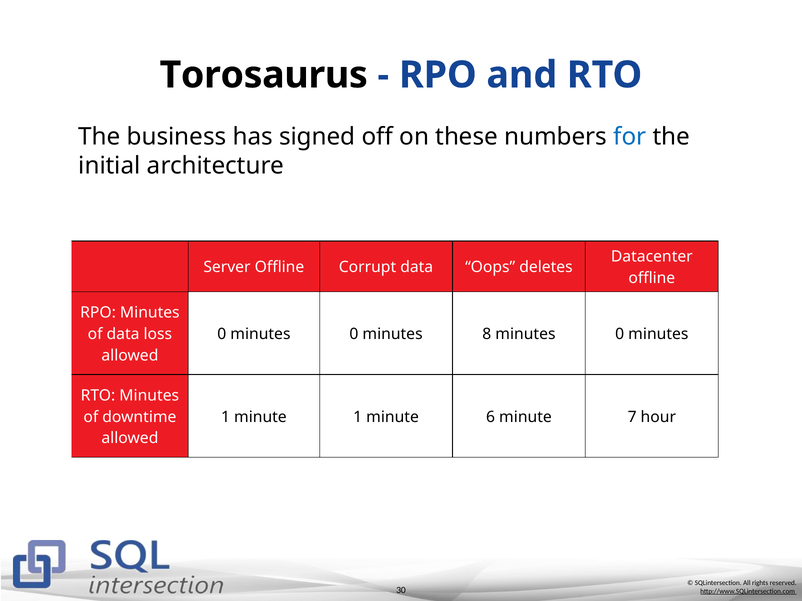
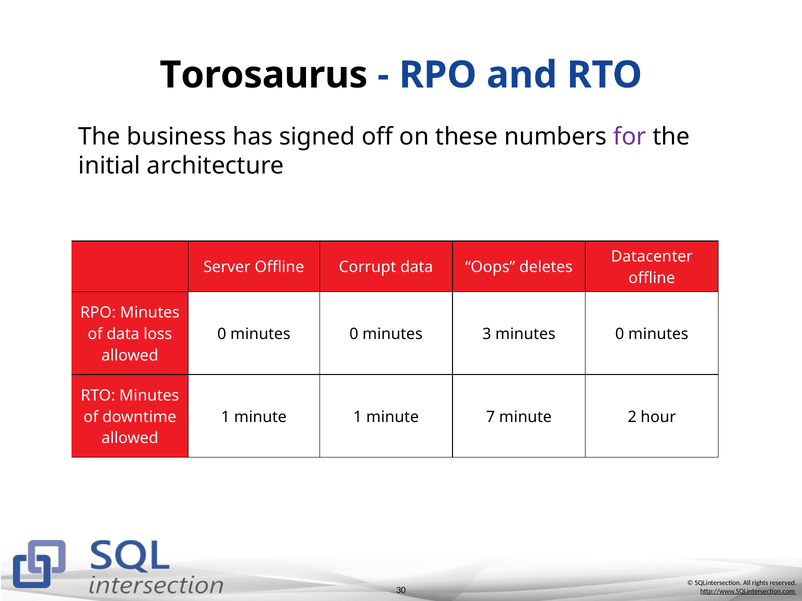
for colour: blue -> purple
8: 8 -> 3
6: 6 -> 7
7: 7 -> 2
